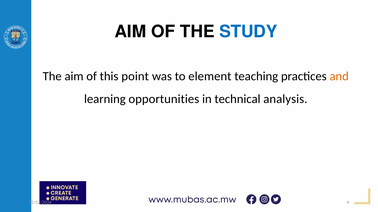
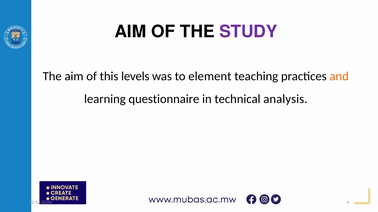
STUDY colour: blue -> purple
point: point -> levels
opportunities: opportunities -> questionnaire
